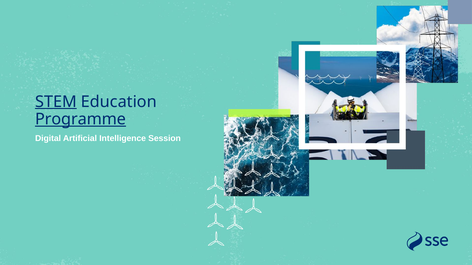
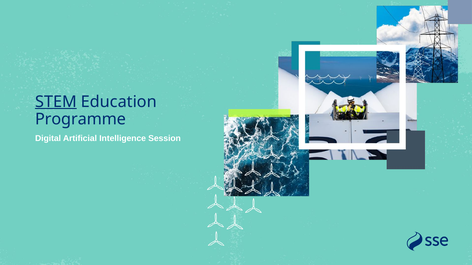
Programme underline: present -> none
